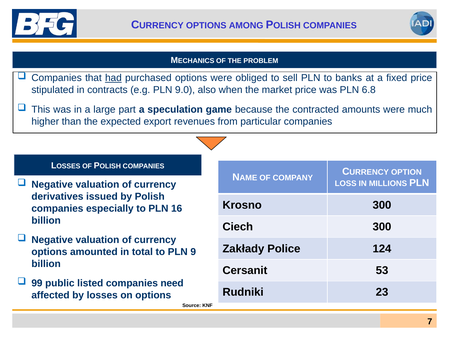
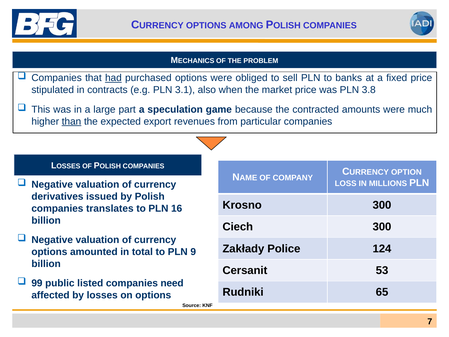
9.0: 9.0 -> 3.1
6.8: 6.8 -> 3.8
than underline: none -> present
especially: especially -> translates
23: 23 -> 65
